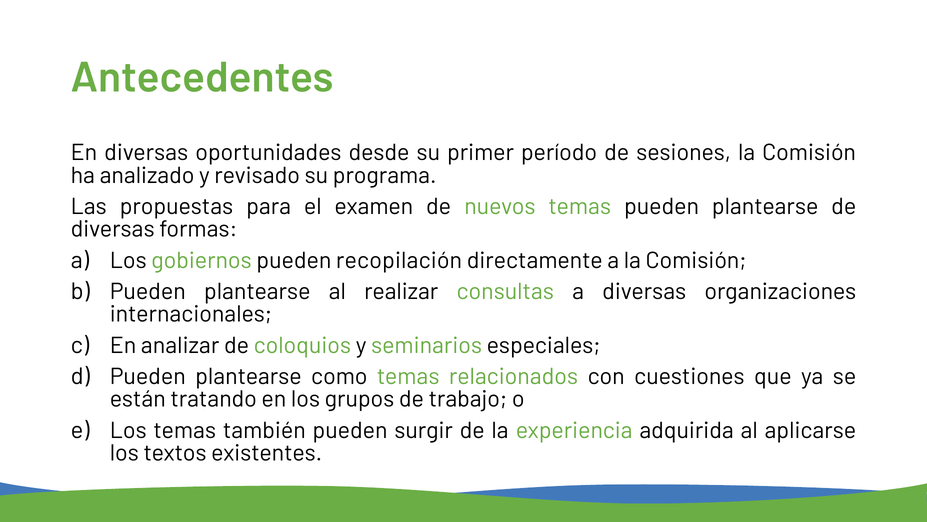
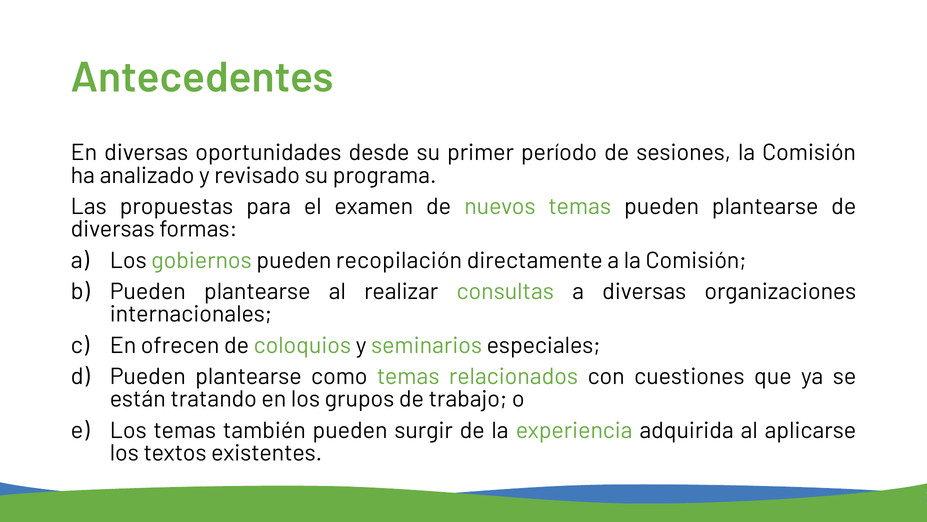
analizar: analizar -> ofrecen
